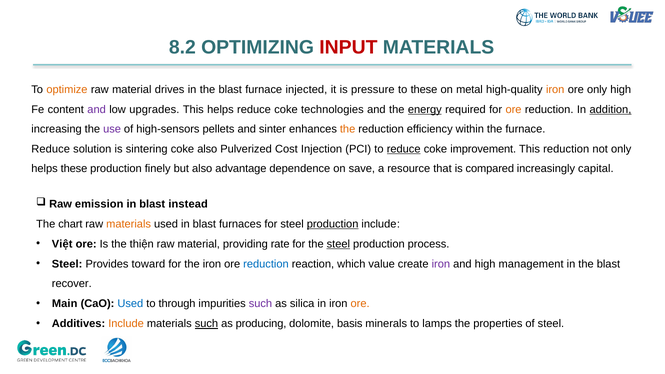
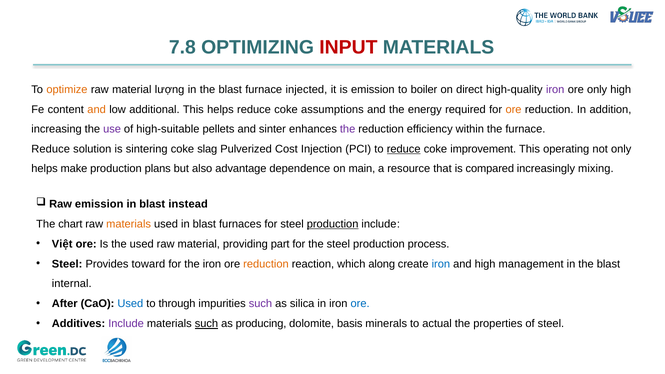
8.2: 8.2 -> 7.8
drives: drives -> lượng
is pressure: pressure -> emission
to these: these -> boiler
metal: metal -> direct
iron at (555, 90) colour: orange -> purple
and at (97, 110) colour: purple -> orange
upgrades: upgrades -> additional
technologies: technologies -> assumptions
energy underline: present -> none
addition underline: present -> none
high-sensors: high-sensors -> high-suitable
the at (348, 129) colour: orange -> purple
coke also: also -> slag
This reduction: reduction -> operating
helps these: these -> make
finely: finely -> plans
save: save -> main
capital: capital -> mixing
the thiện: thiện -> used
rate: rate -> part
steel at (338, 244) underline: present -> none
reduction at (266, 264) colour: blue -> orange
value: value -> along
iron at (441, 264) colour: purple -> blue
recover: recover -> internal
Main: Main -> After
ore at (360, 304) colour: orange -> blue
Include at (126, 324) colour: orange -> purple
lamps: lamps -> actual
